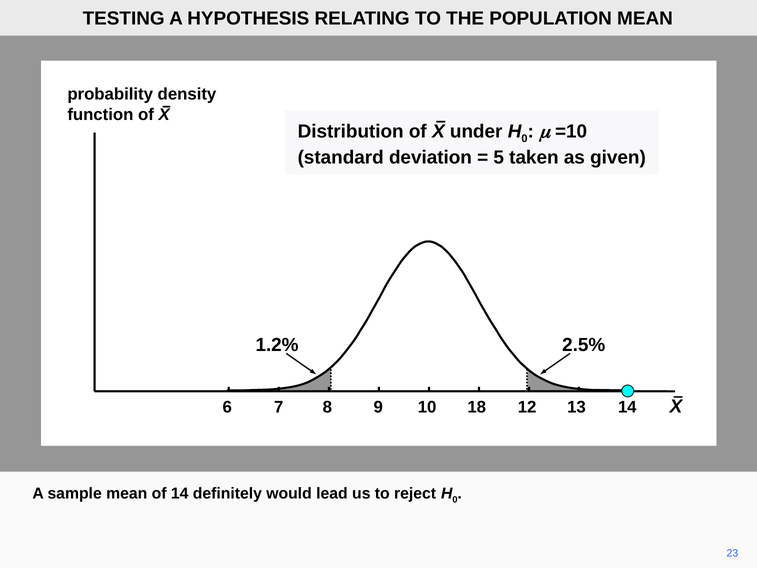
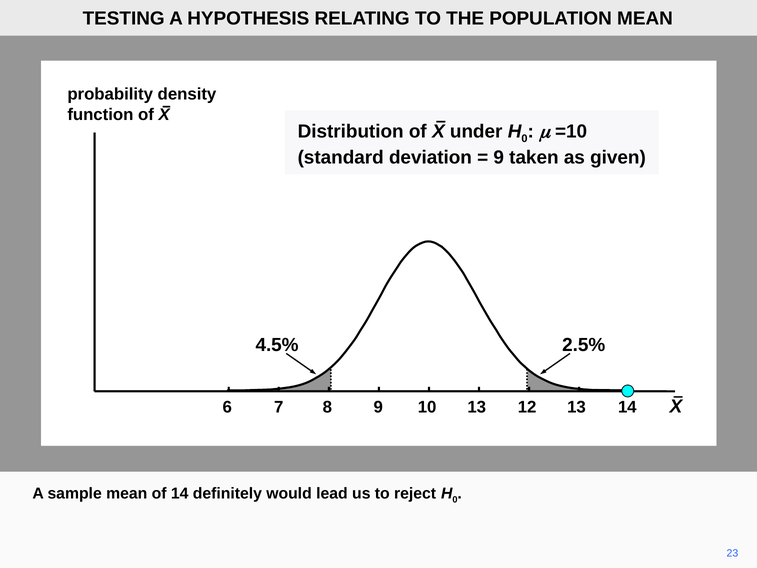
5 at (499, 157): 5 -> 9
1.2%: 1.2% -> 4.5%
10 18: 18 -> 13
